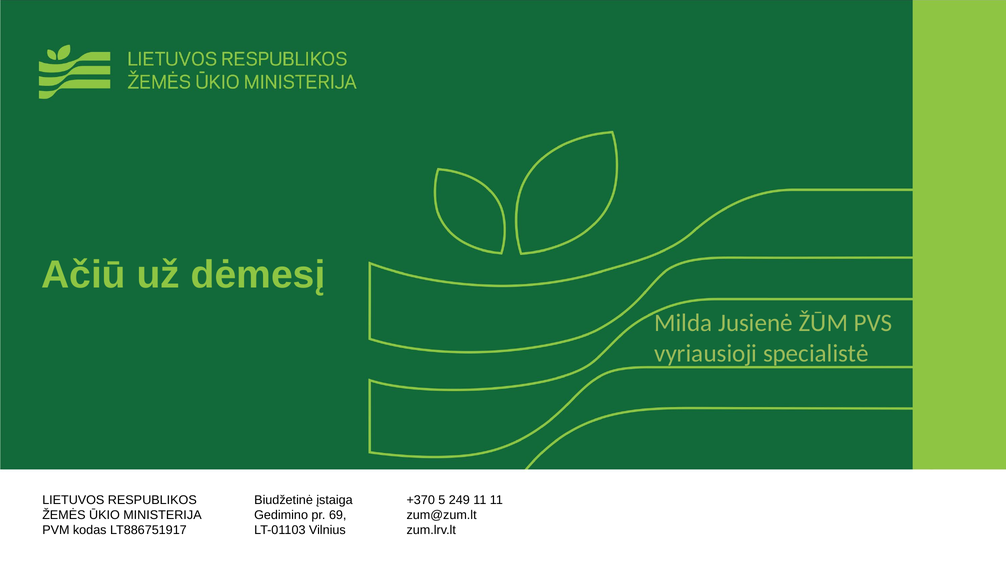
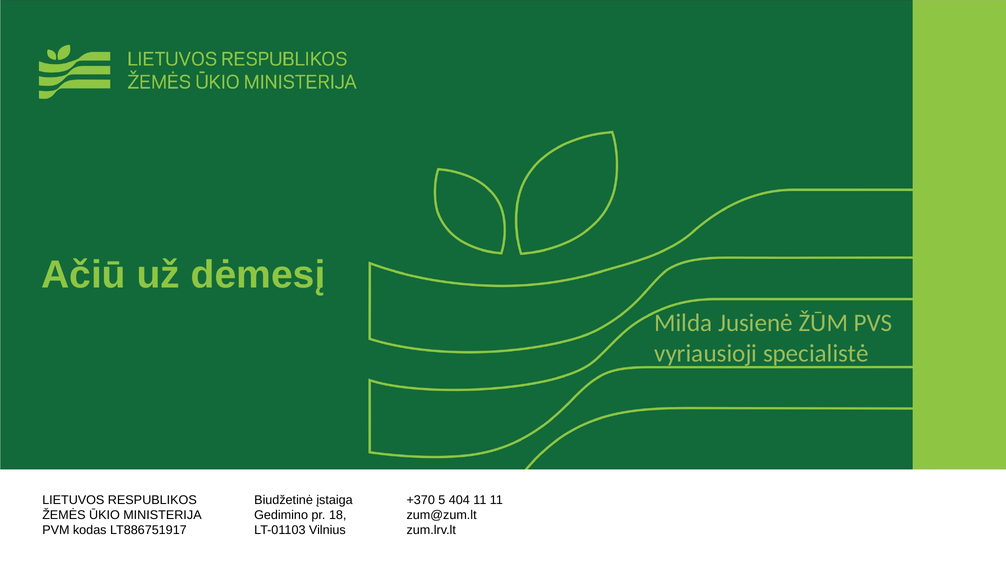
249: 249 -> 404
69: 69 -> 18
